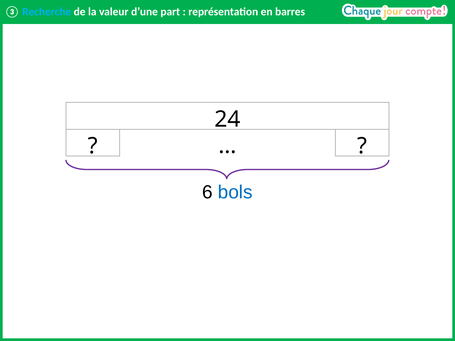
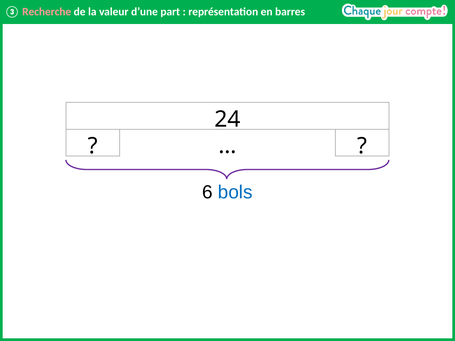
Recherche colour: light blue -> pink
